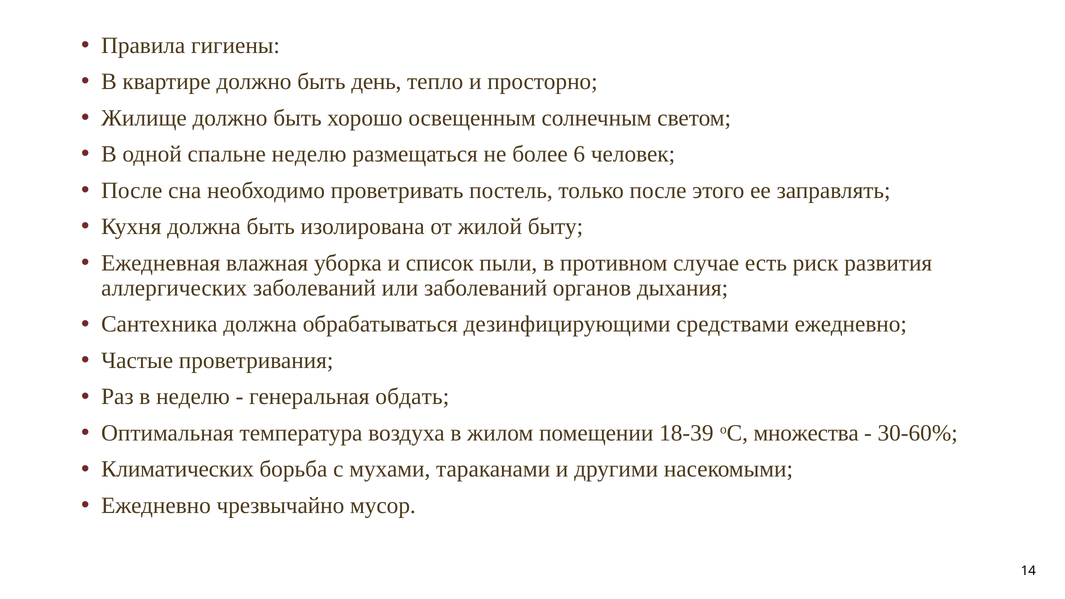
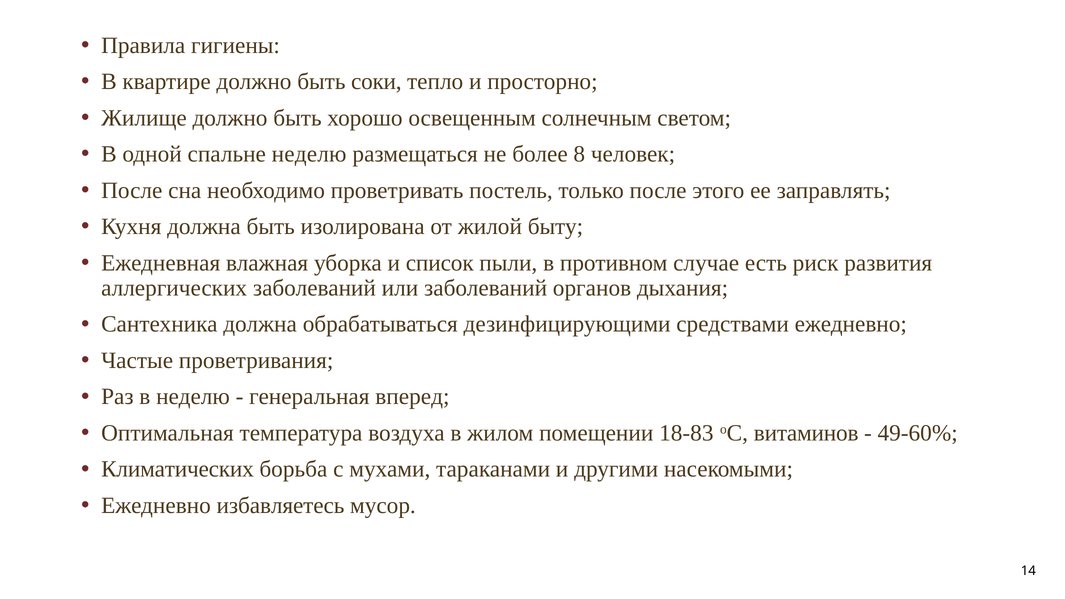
день: день -> соки
6: 6 -> 8
обдать: обдать -> вперед
18-39: 18-39 -> 18-83
множества: множества -> витаминов
30-60%: 30-60% -> 49-60%
чрезвычайно: чрезвычайно -> избавляетесь
